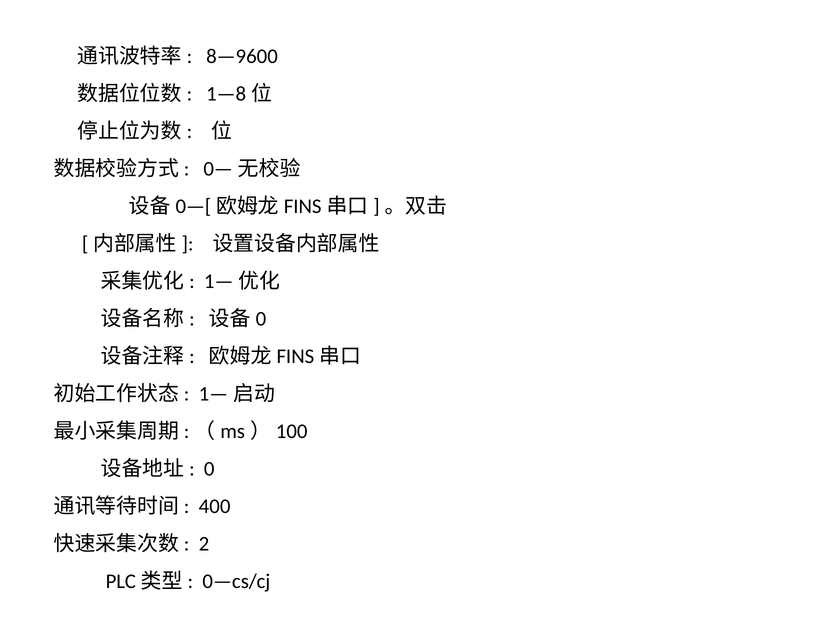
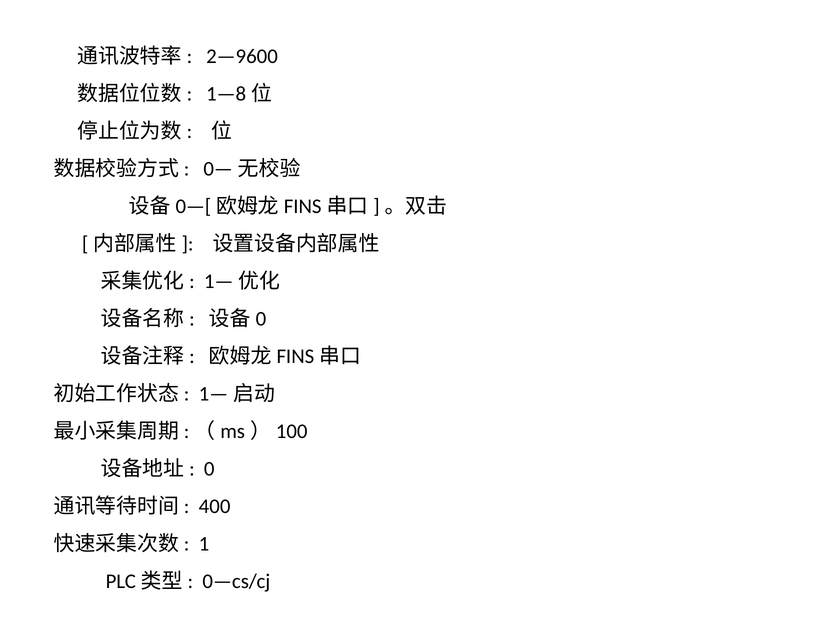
8—9600: 8—9600 -> 2—9600
2: 2 -> 1
